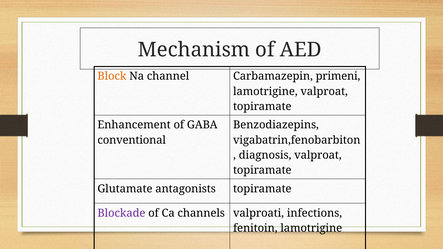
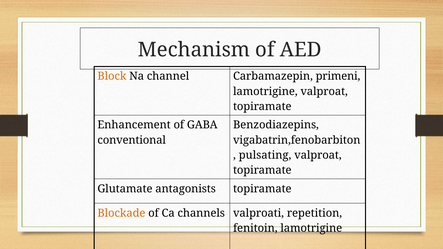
diagnosis: diagnosis -> pulsating
Blockade colour: purple -> orange
infections: infections -> repetition
